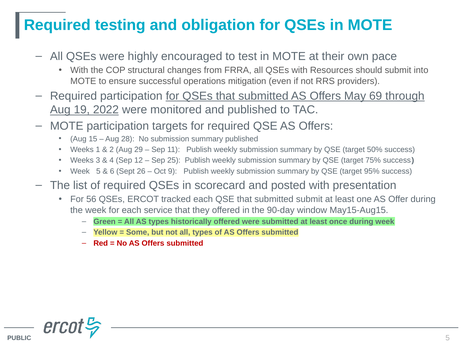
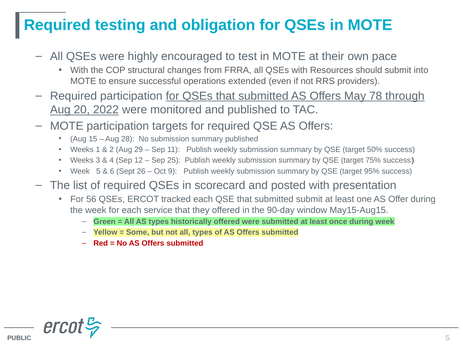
mitigation: mitigation -> extended
69: 69 -> 78
19: 19 -> 20
